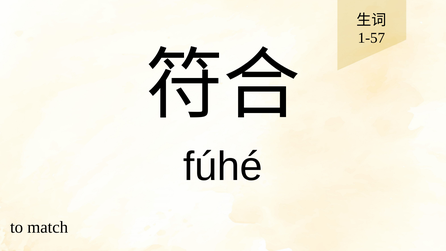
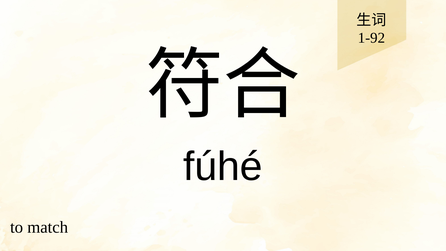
1-57: 1-57 -> 1-92
